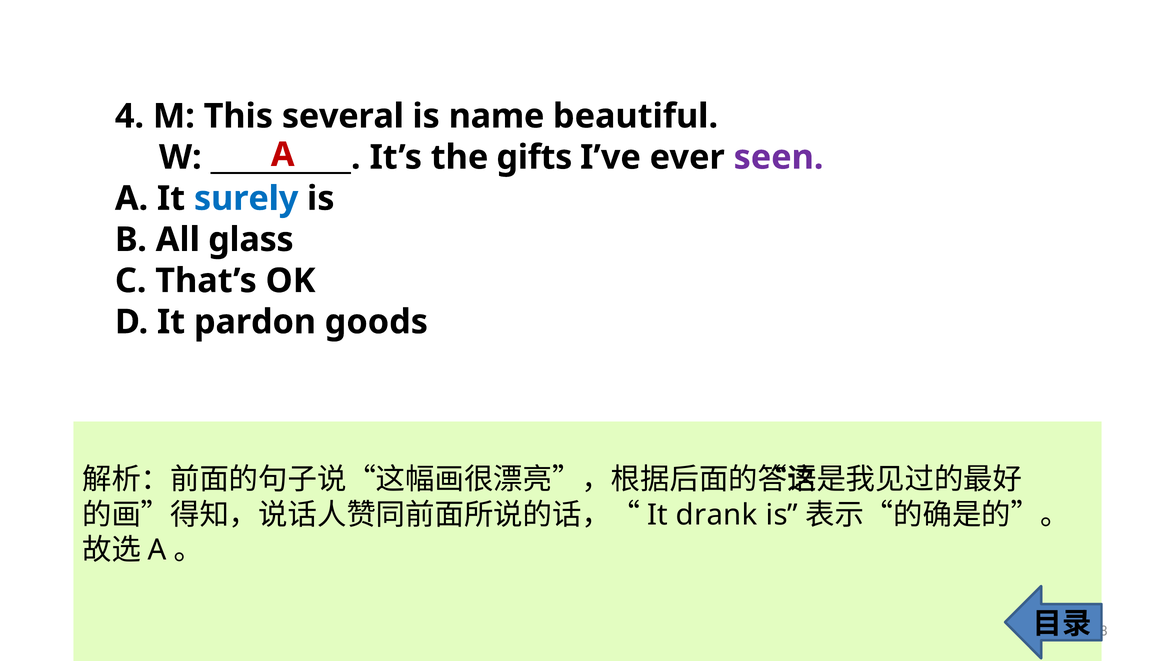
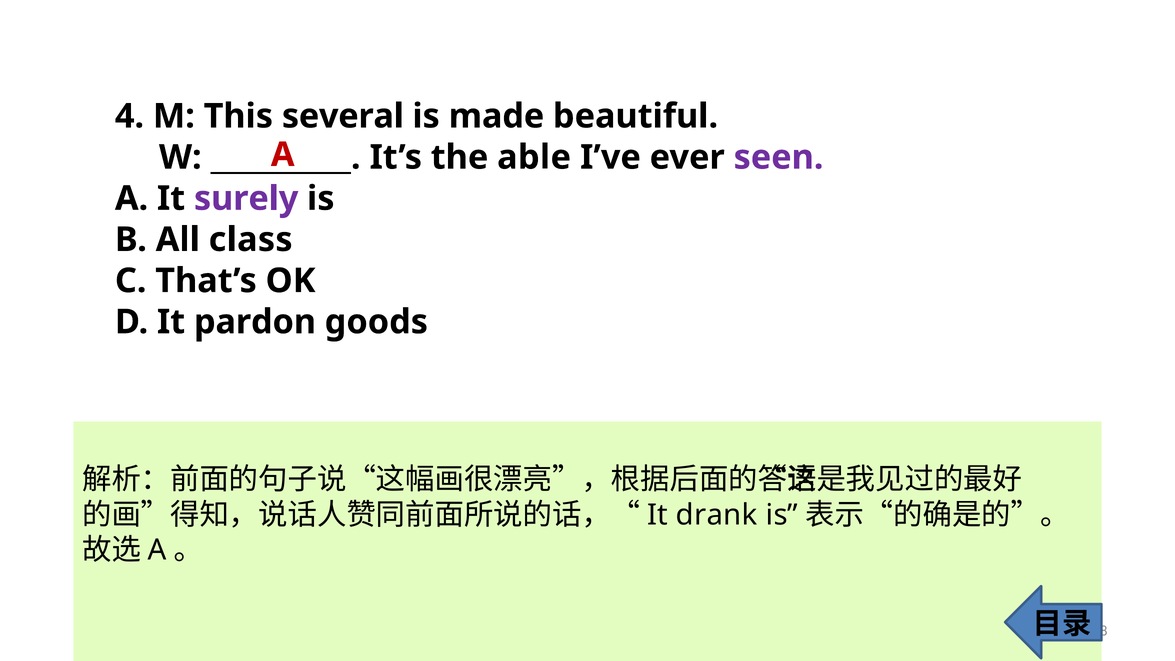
name: name -> made
gifts: gifts -> able
surely colour: blue -> purple
glass: glass -> class
